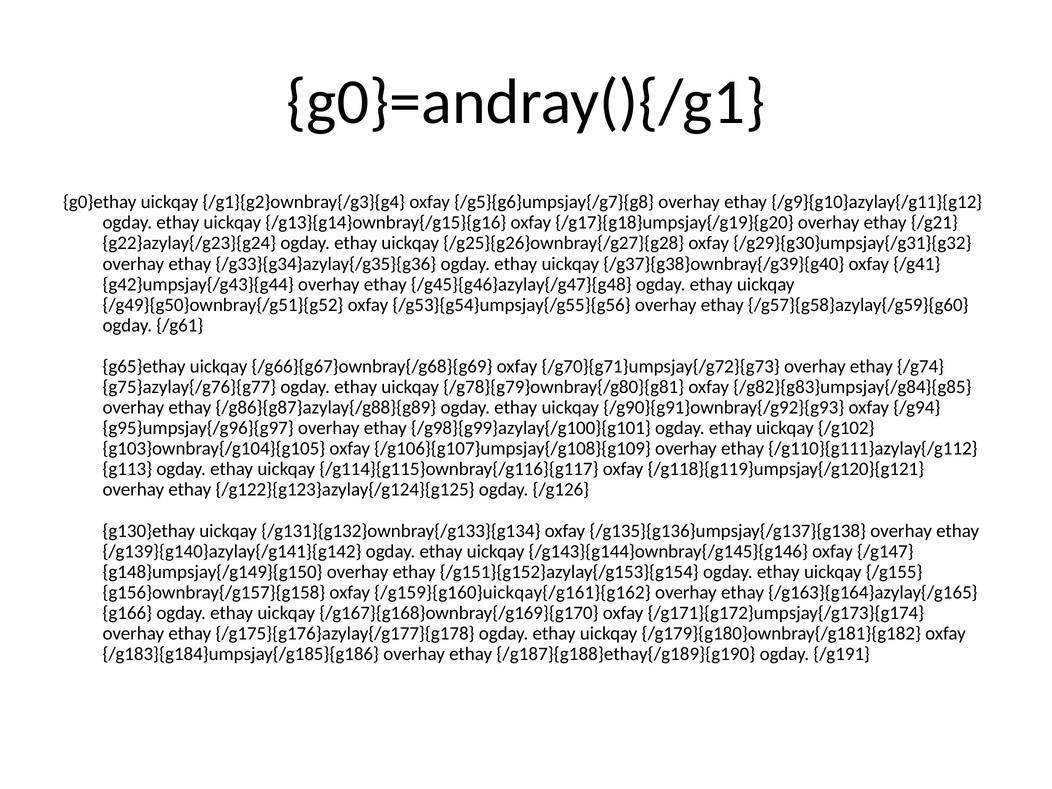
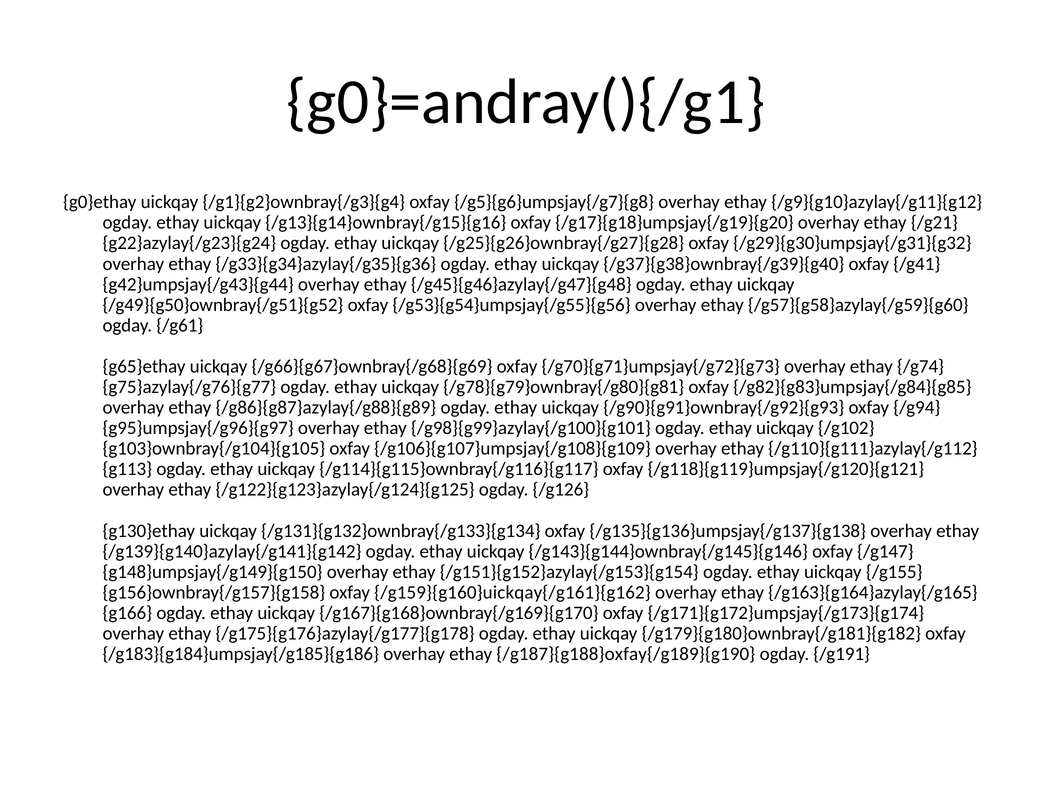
/g187}{g188}ethay{/g189}{g190: /g187}{g188}ethay{/g189}{g190 -> /g187}{g188}oxfay{/g189}{g190
